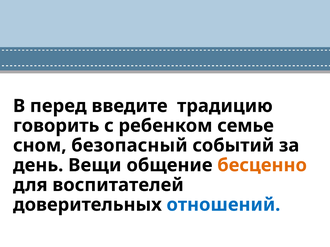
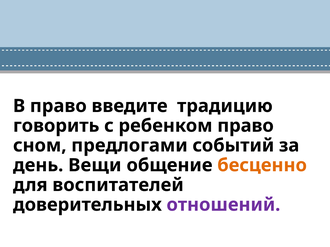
В перед: перед -> право
ребенком семье: семье -> право
безопасный: безопасный -> предлогами
отношений colour: blue -> purple
